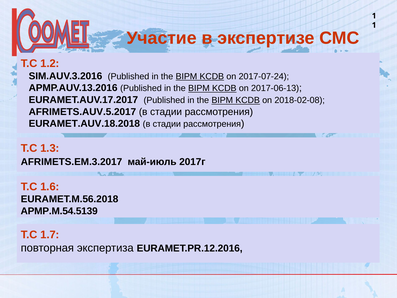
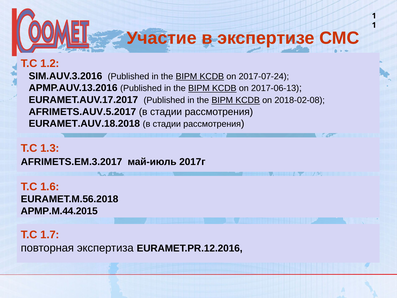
АРМР.М.54.5139: АРМР.М.54.5139 -> АРМР.М.44.2015
